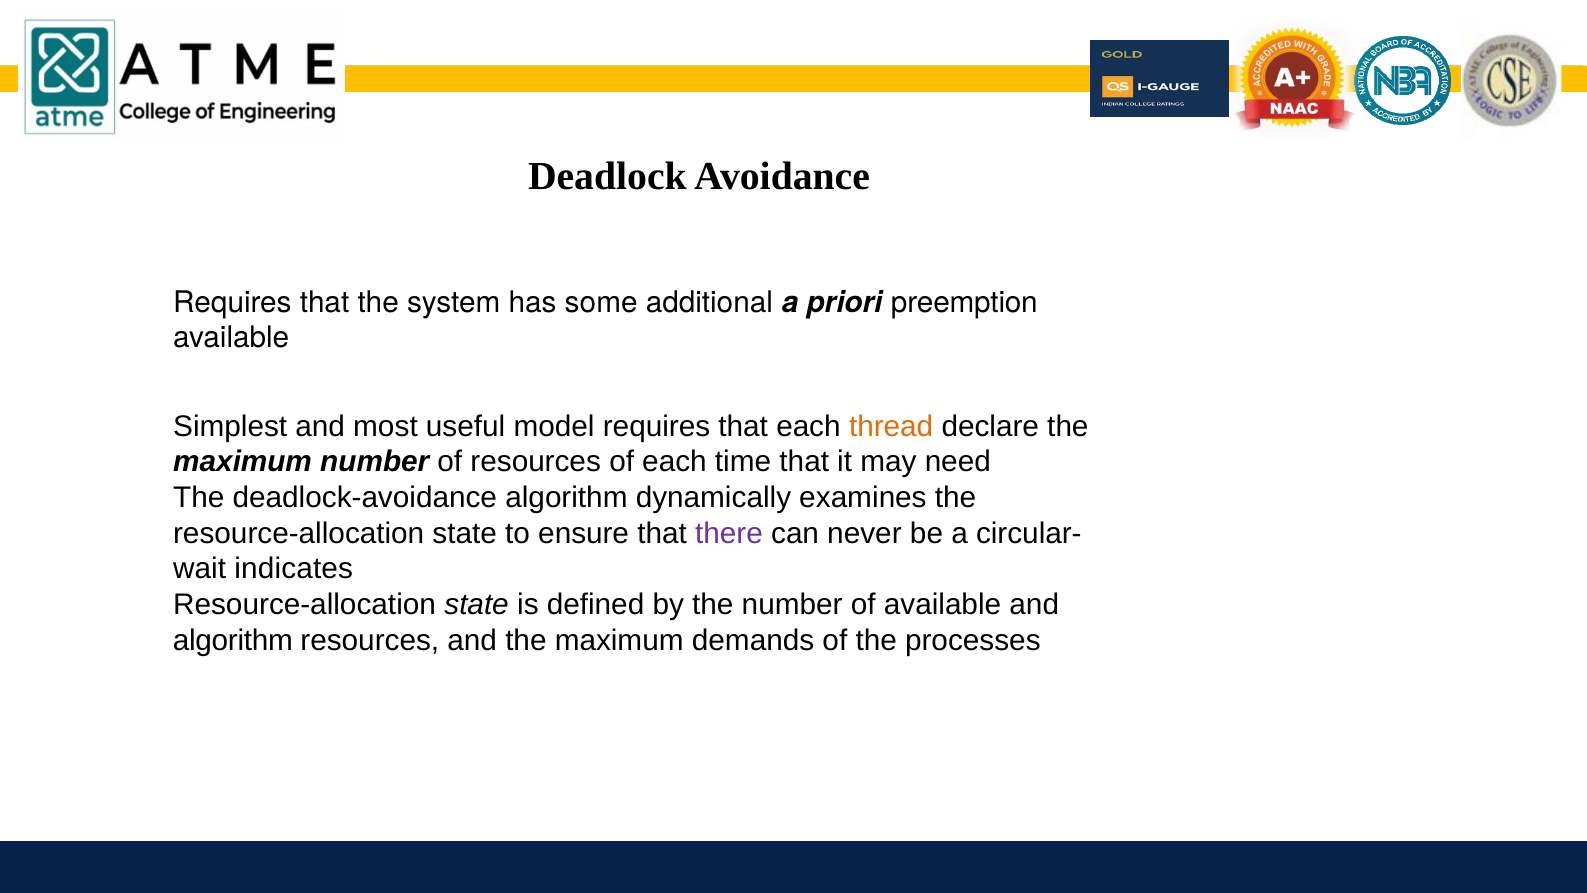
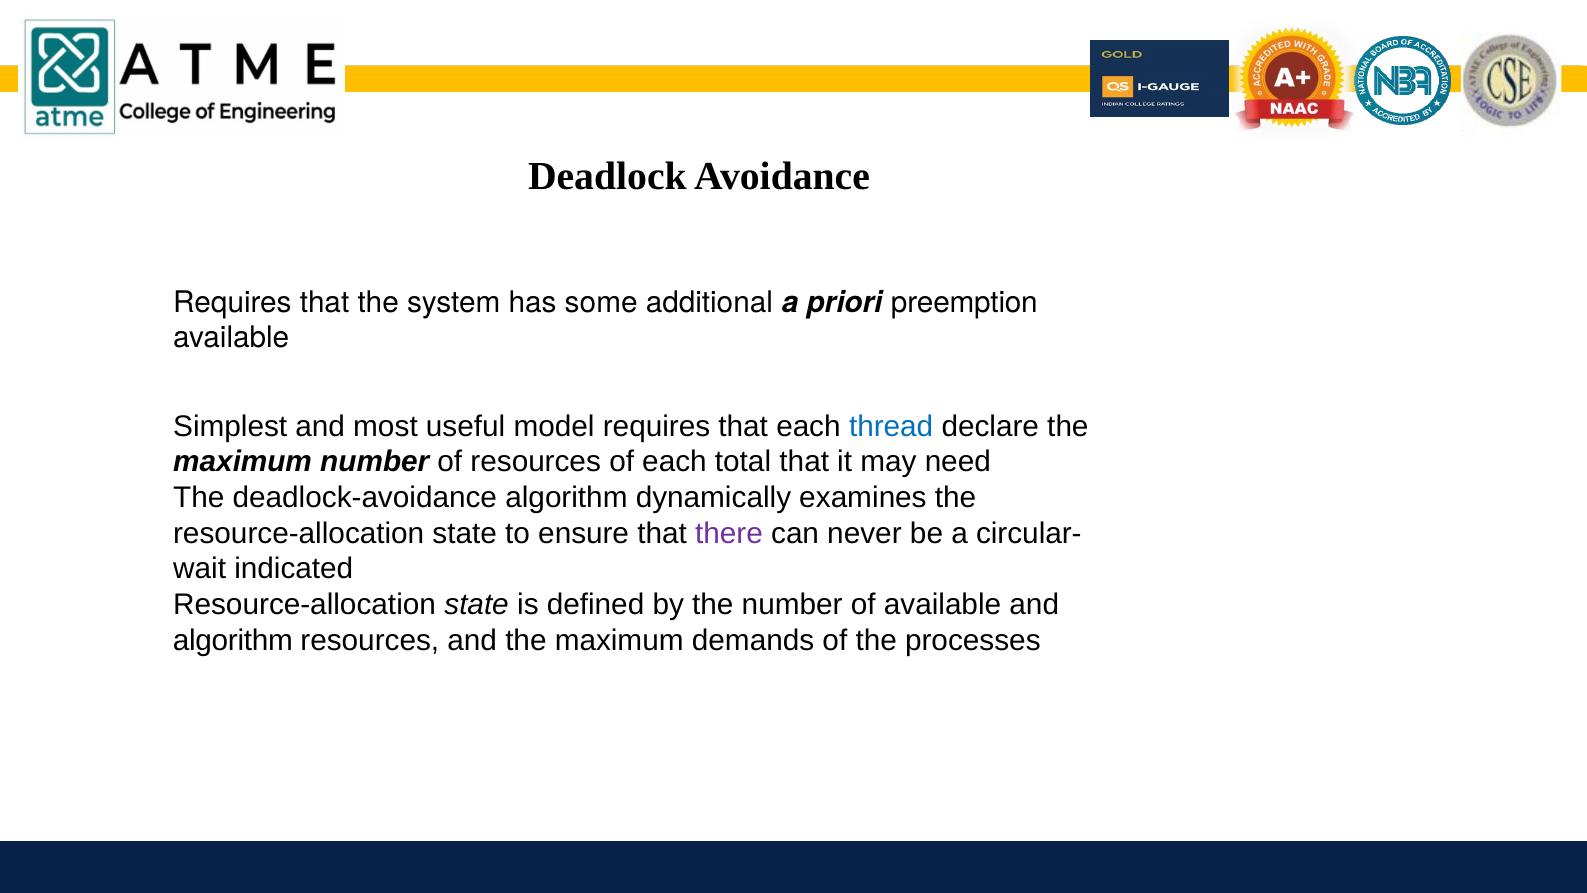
thread colour: orange -> blue
time: time -> total
indicates: indicates -> indicated
